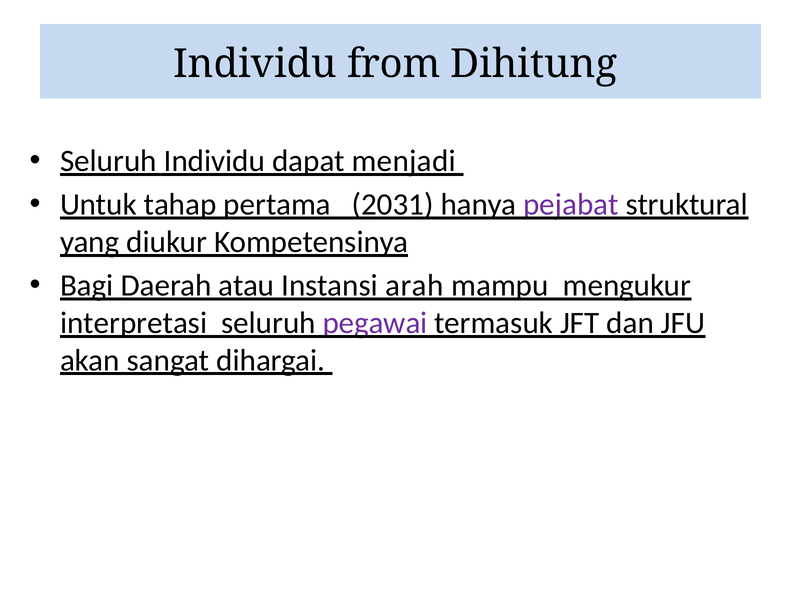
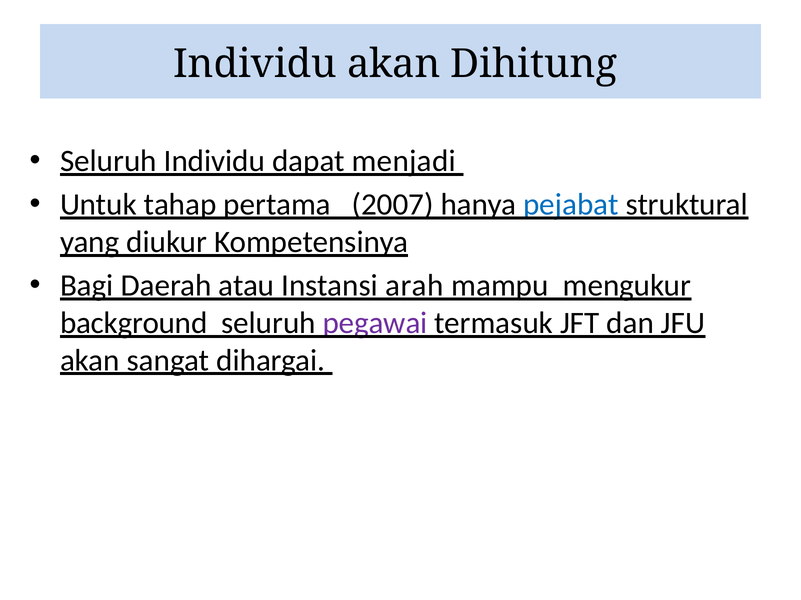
Individu from: from -> akan
2031: 2031 -> 2007
pejabat colour: purple -> blue
interpretasi: interpretasi -> background
